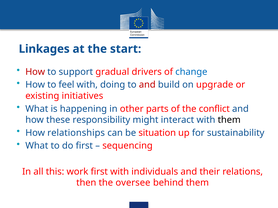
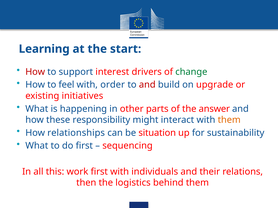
Linkages: Linkages -> Learning
gradual: gradual -> interest
change colour: blue -> green
doing: doing -> order
conflict: conflict -> answer
them at (229, 120) colour: black -> orange
oversee: oversee -> logistics
